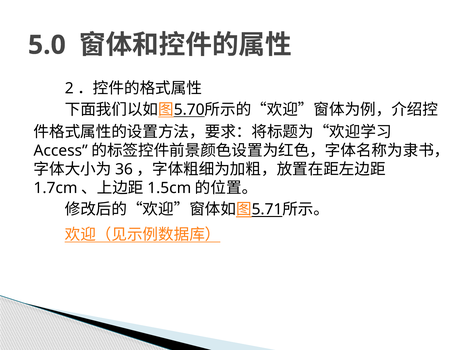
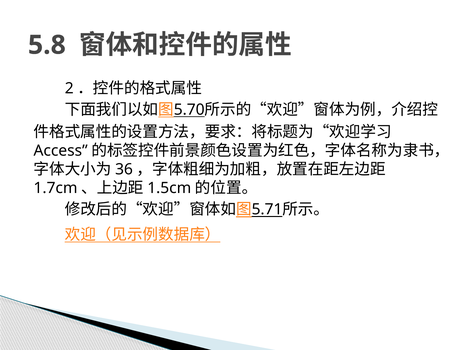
5.0: 5.0 -> 5.8
